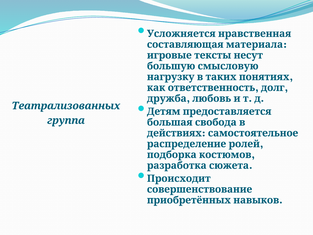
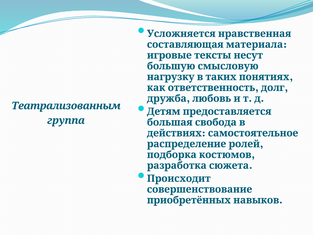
Театрализованных: Театрализованных -> Театрализованным
